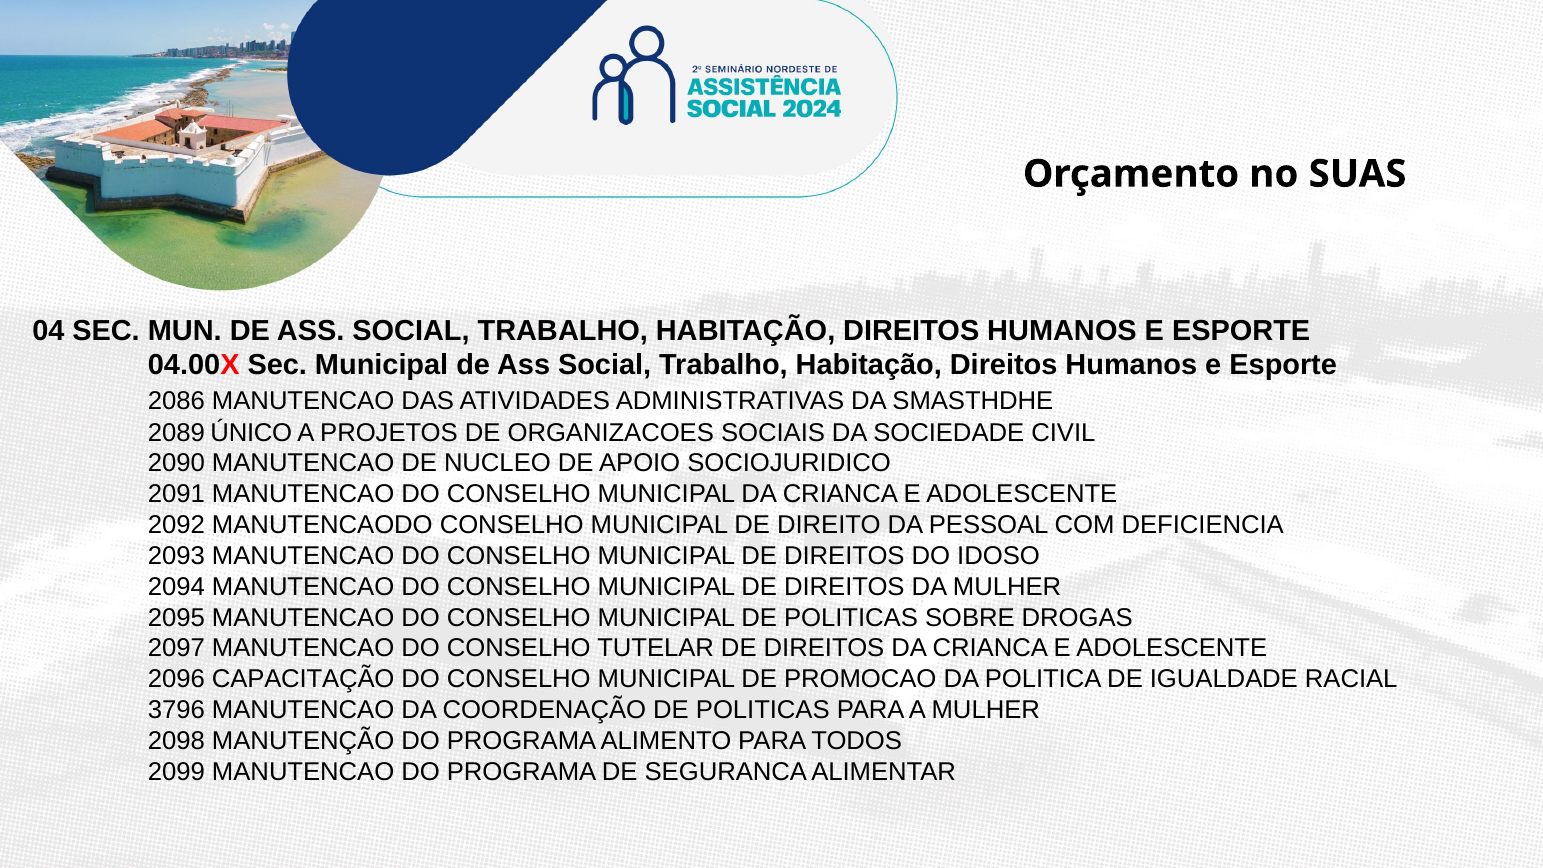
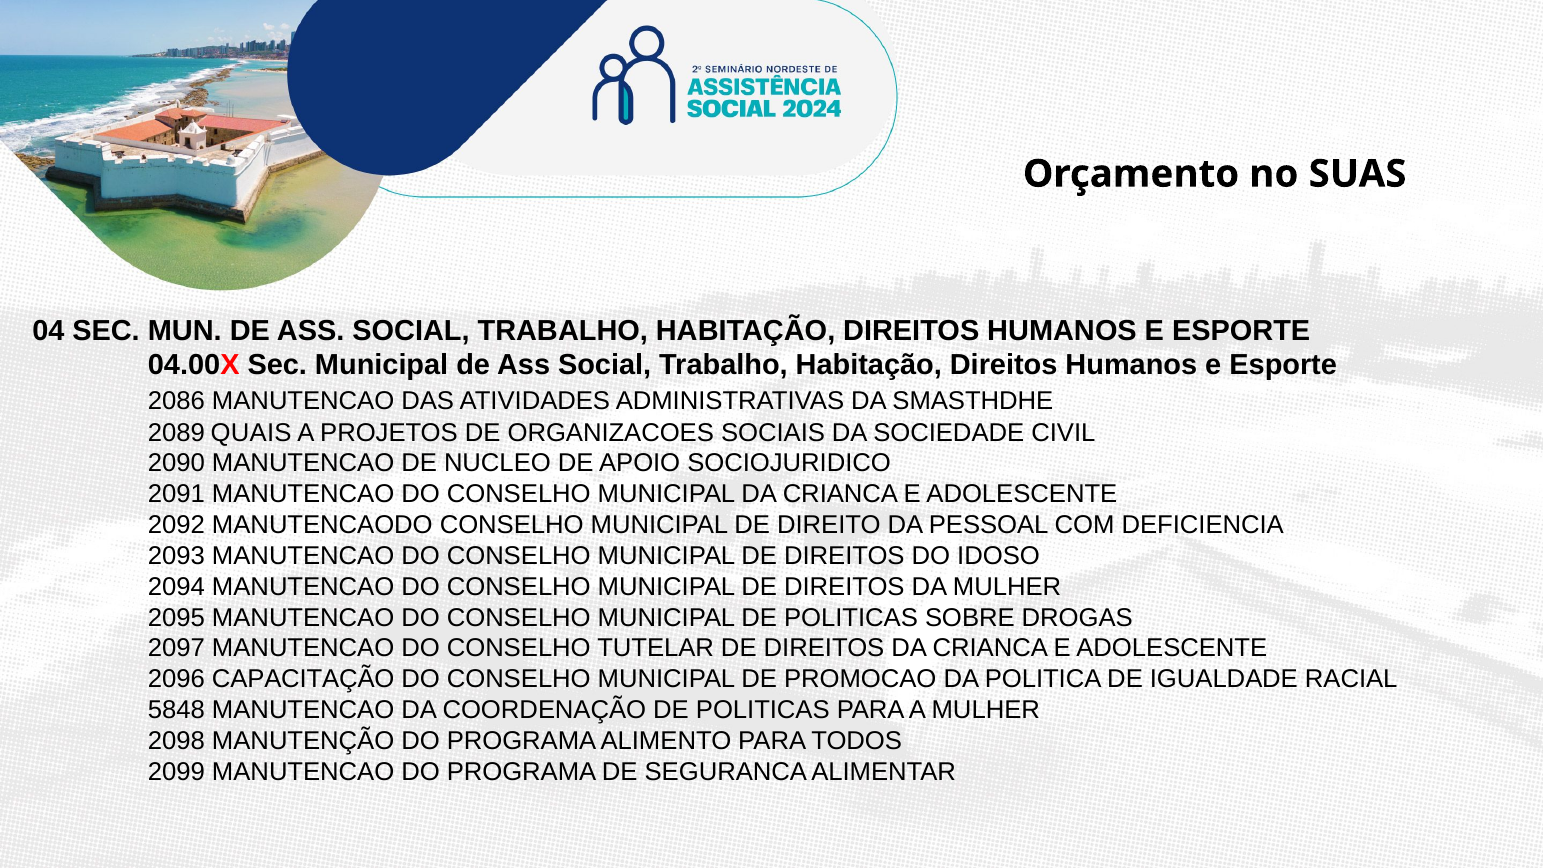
ÚNICO: ÚNICO -> QUAIS
3796: 3796 -> 5848
